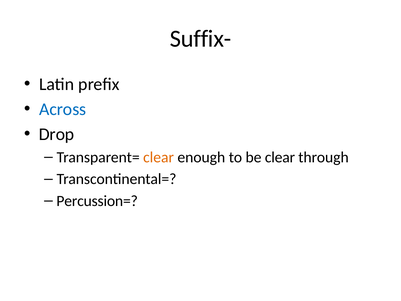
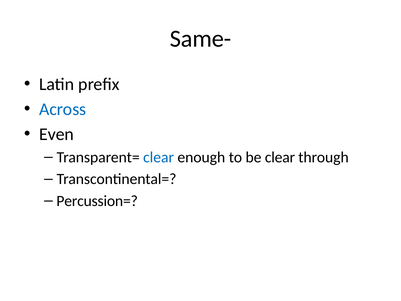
Suffix-: Suffix- -> Same-
Drop: Drop -> Even
clear at (159, 157) colour: orange -> blue
